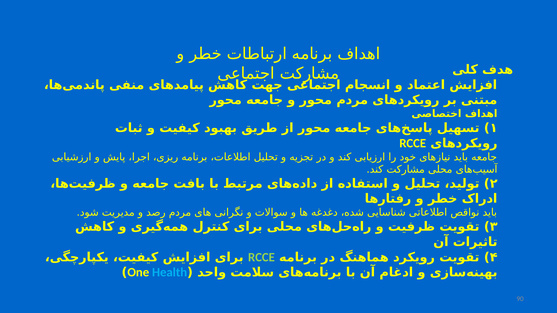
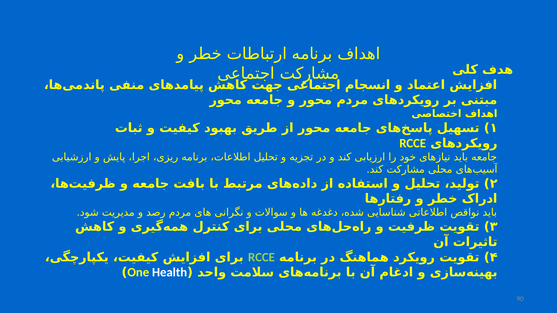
Health colour: light blue -> white
